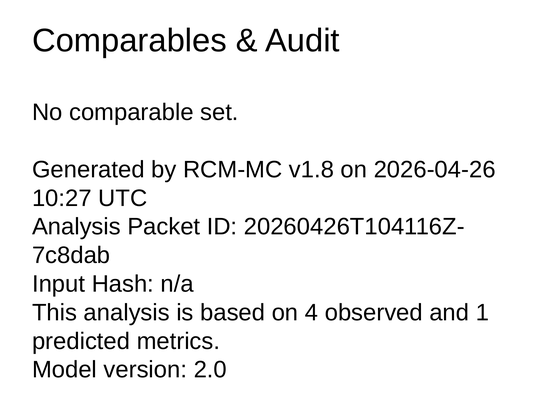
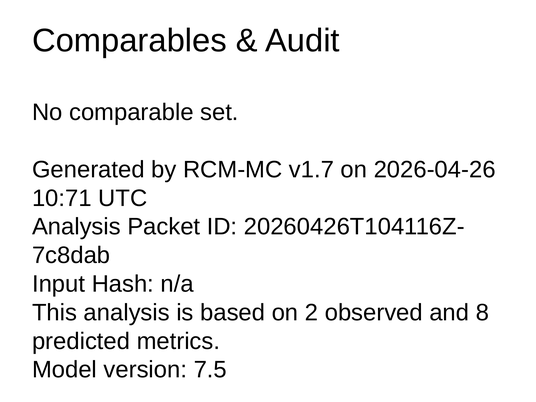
v1.8: v1.8 -> v1.7
10:27: 10:27 -> 10:71
4: 4 -> 2
1: 1 -> 8
2.0: 2.0 -> 7.5
